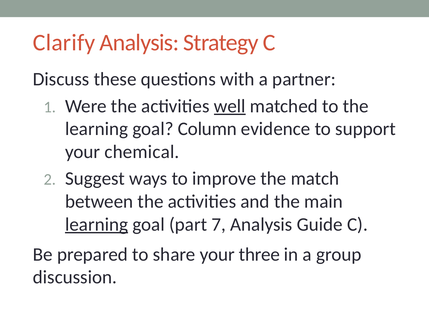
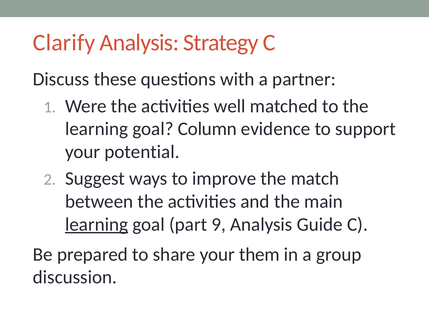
well underline: present -> none
chemical: chemical -> potential
7: 7 -> 9
three: three -> them
